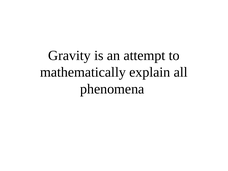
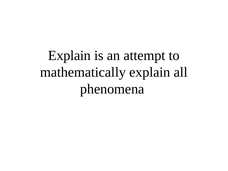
Gravity at (69, 56): Gravity -> Explain
